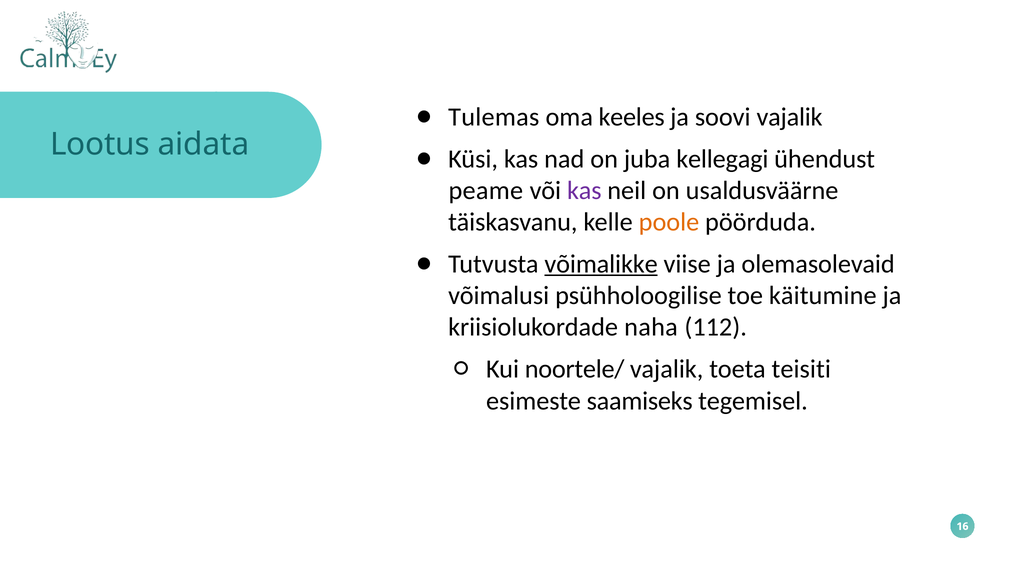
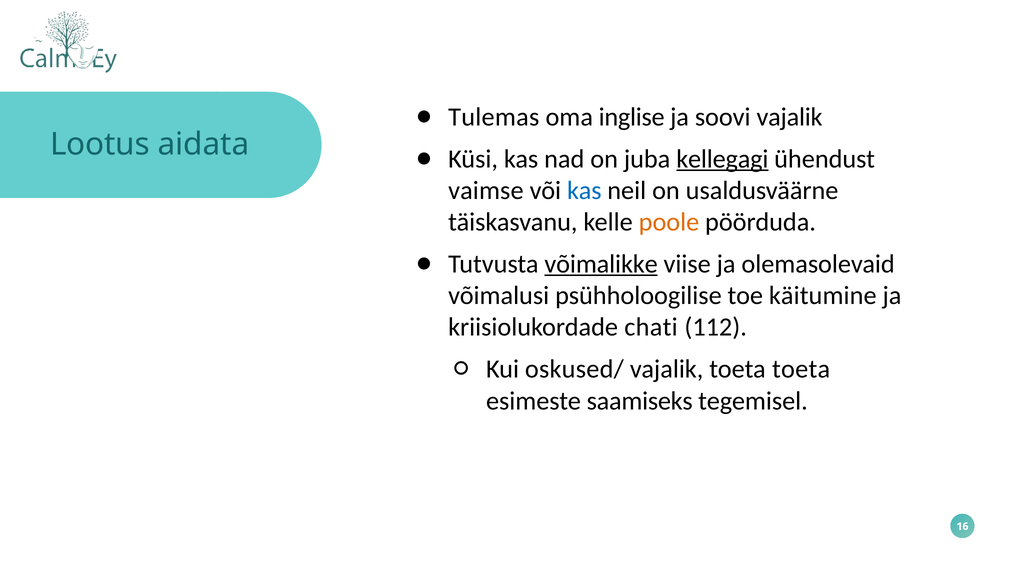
keeles: keeles -> inglise
kellegagi underline: none -> present
peame: peame -> vaimse
kas at (584, 191) colour: purple -> blue
naha: naha -> chati
noortele/: noortele/ -> oskused/
toeta teisiti: teisiti -> toeta
